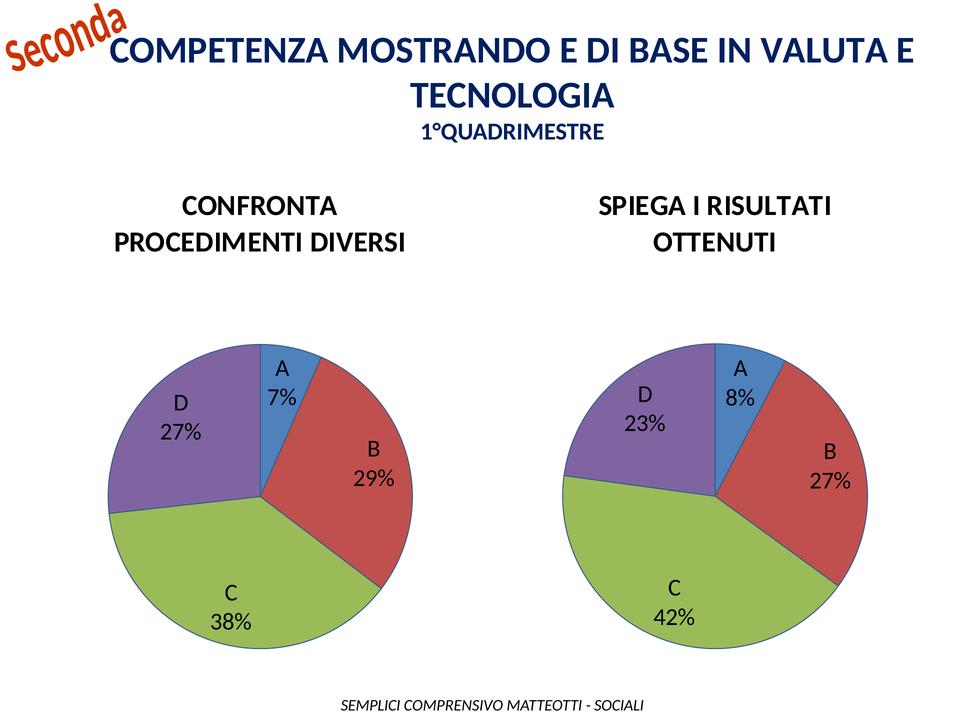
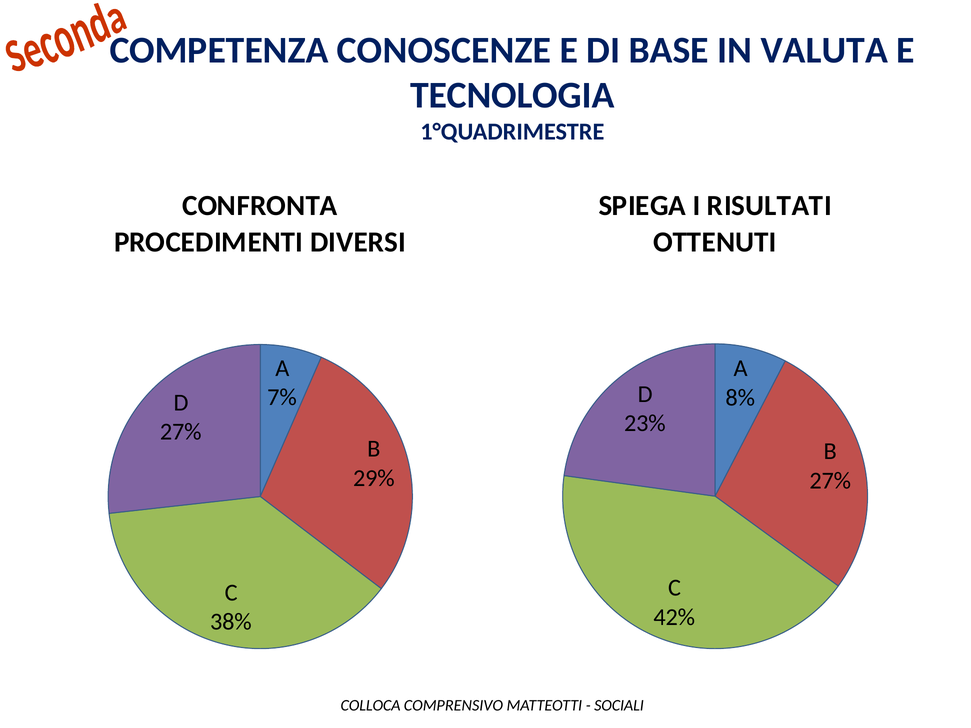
MOSTRANDO: MOSTRANDO -> CONOSCENZE
SEMPLICI: SEMPLICI -> COLLOCA
